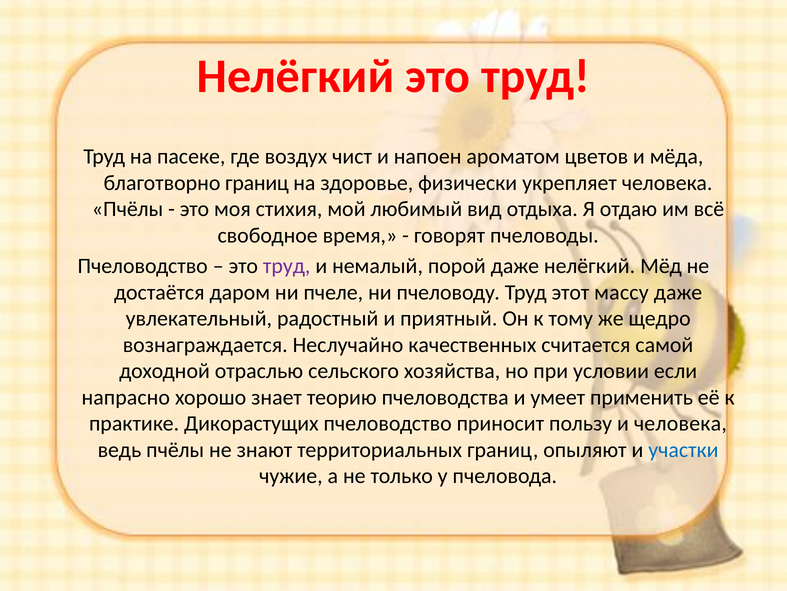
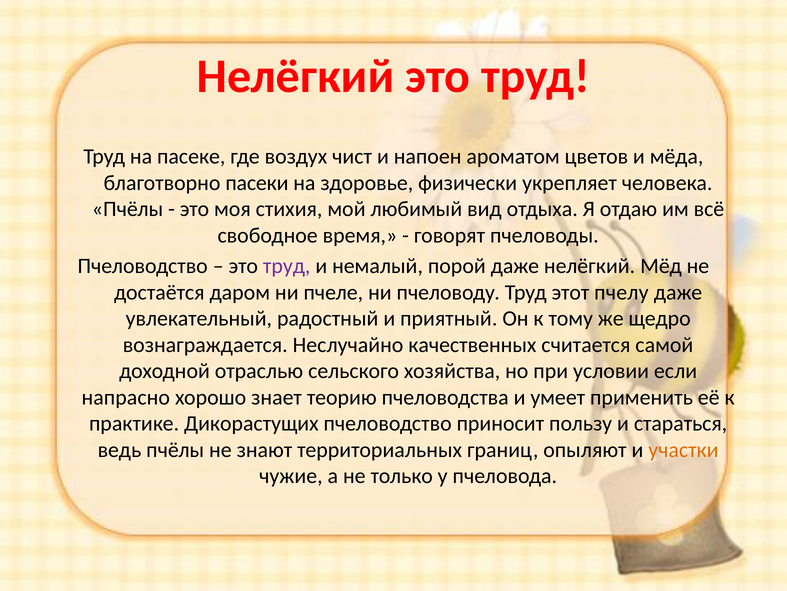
благотворно границ: границ -> пасеки
массу: массу -> пчелу
и человека: человека -> стараться
участки colour: blue -> orange
